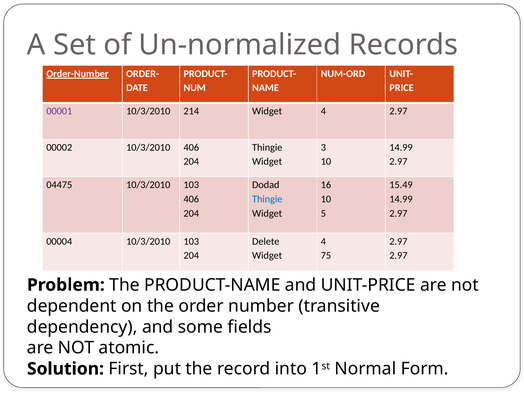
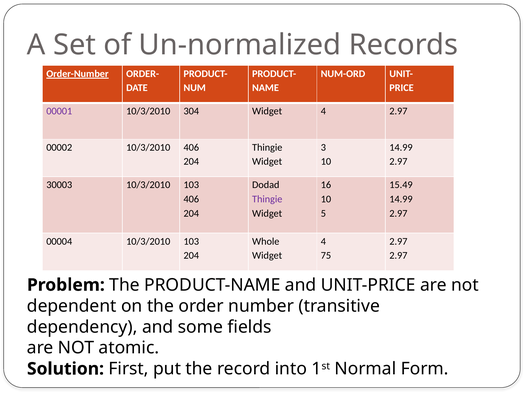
214: 214 -> 304
04475: 04475 -> 30003
Thingie at (267, 199) colour: blue -> purple
Delete: Delete -> Whole
